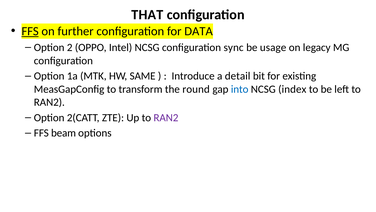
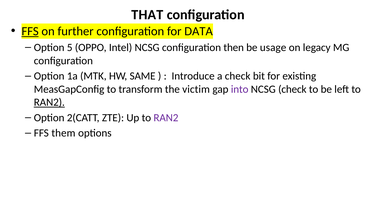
2: 2 -> 5
sync: sync -> then
a detail: detail -> check
round: round -> victim
into colour: blue -> purple
NCSG index: index -> check
RAN2 at (49, 102) underline: none -> present
beam: beam -> them
